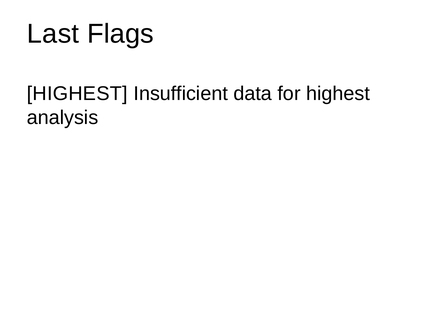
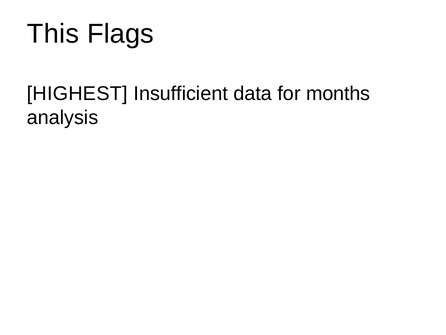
Last: Last -> This
for highest: highest -> months
